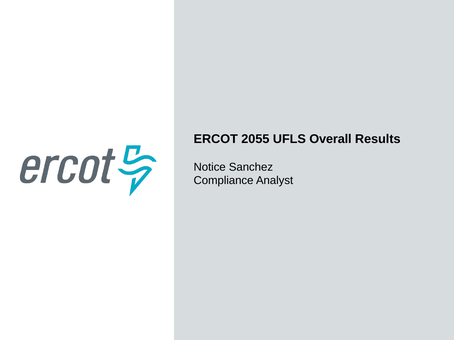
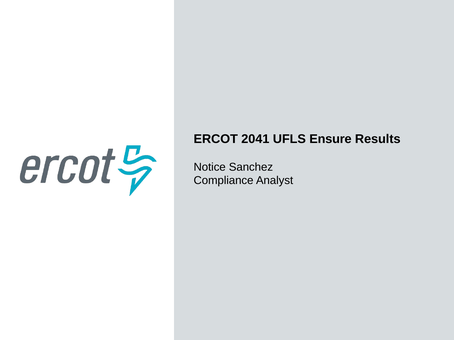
2055: 2055 -> 2041
Overall: Overall -> Ensure
